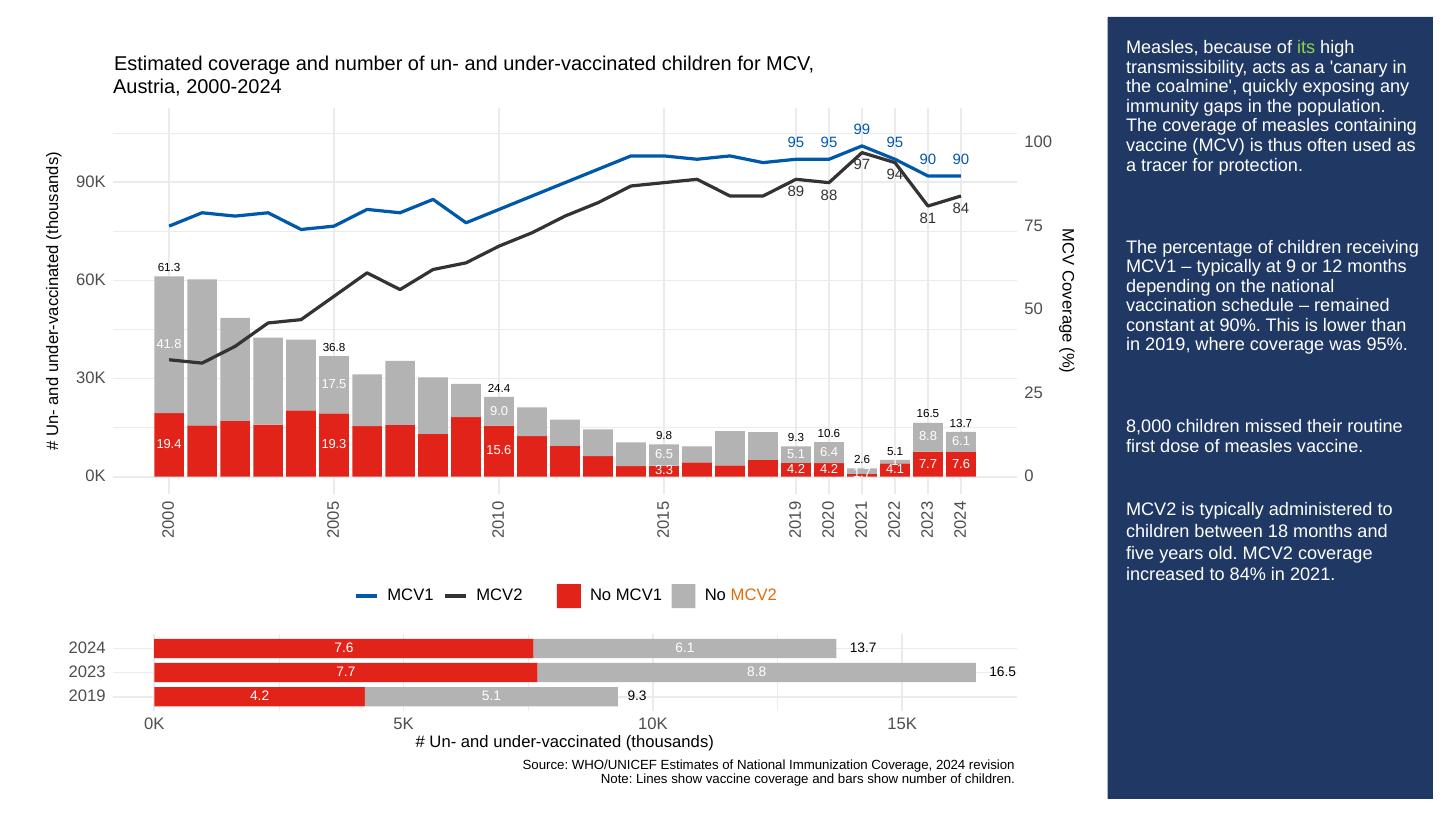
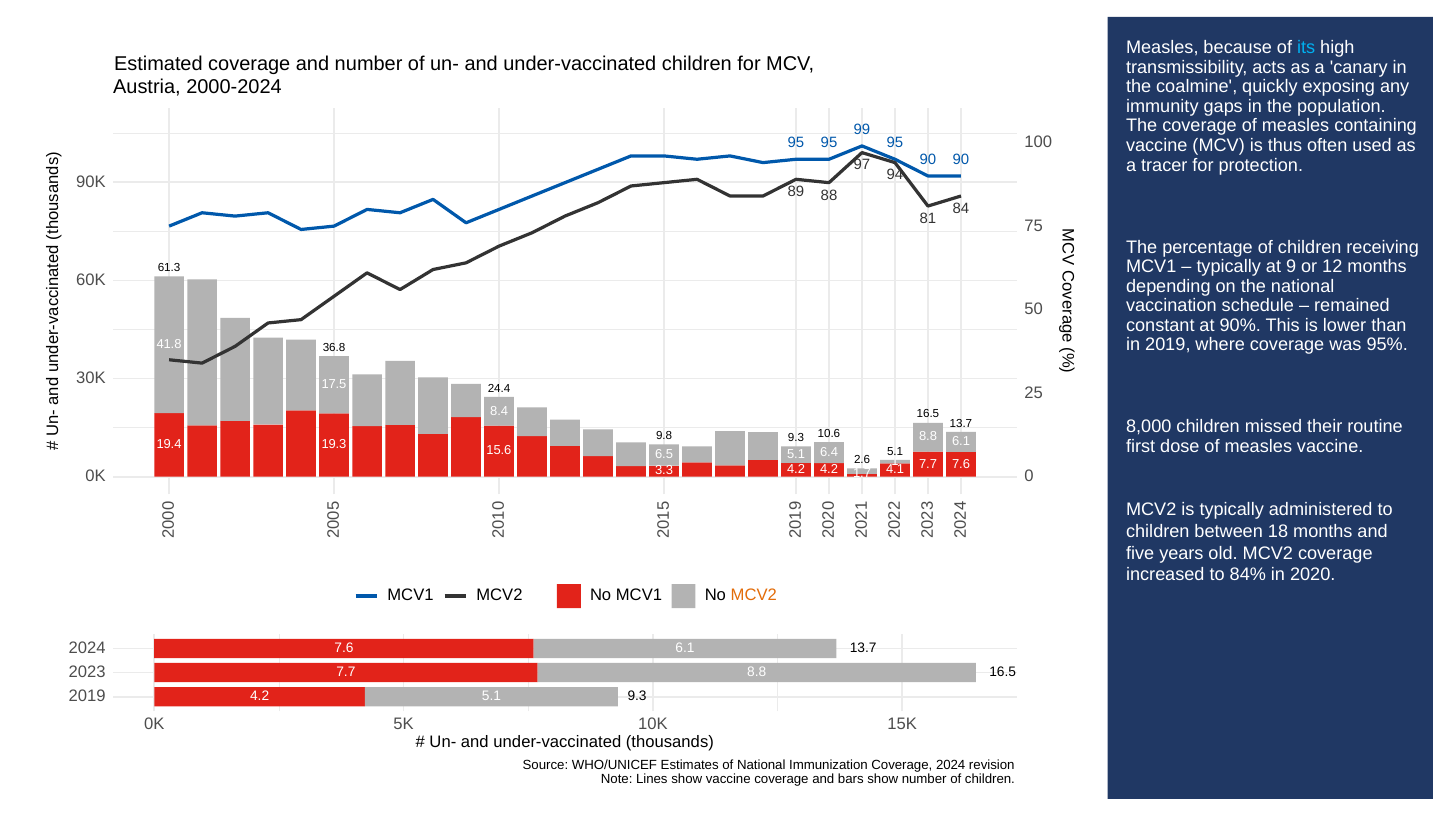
its colour: light green -> light blue
9.0: 9.0 -> 8.4
2021: 2021 -> 2020
